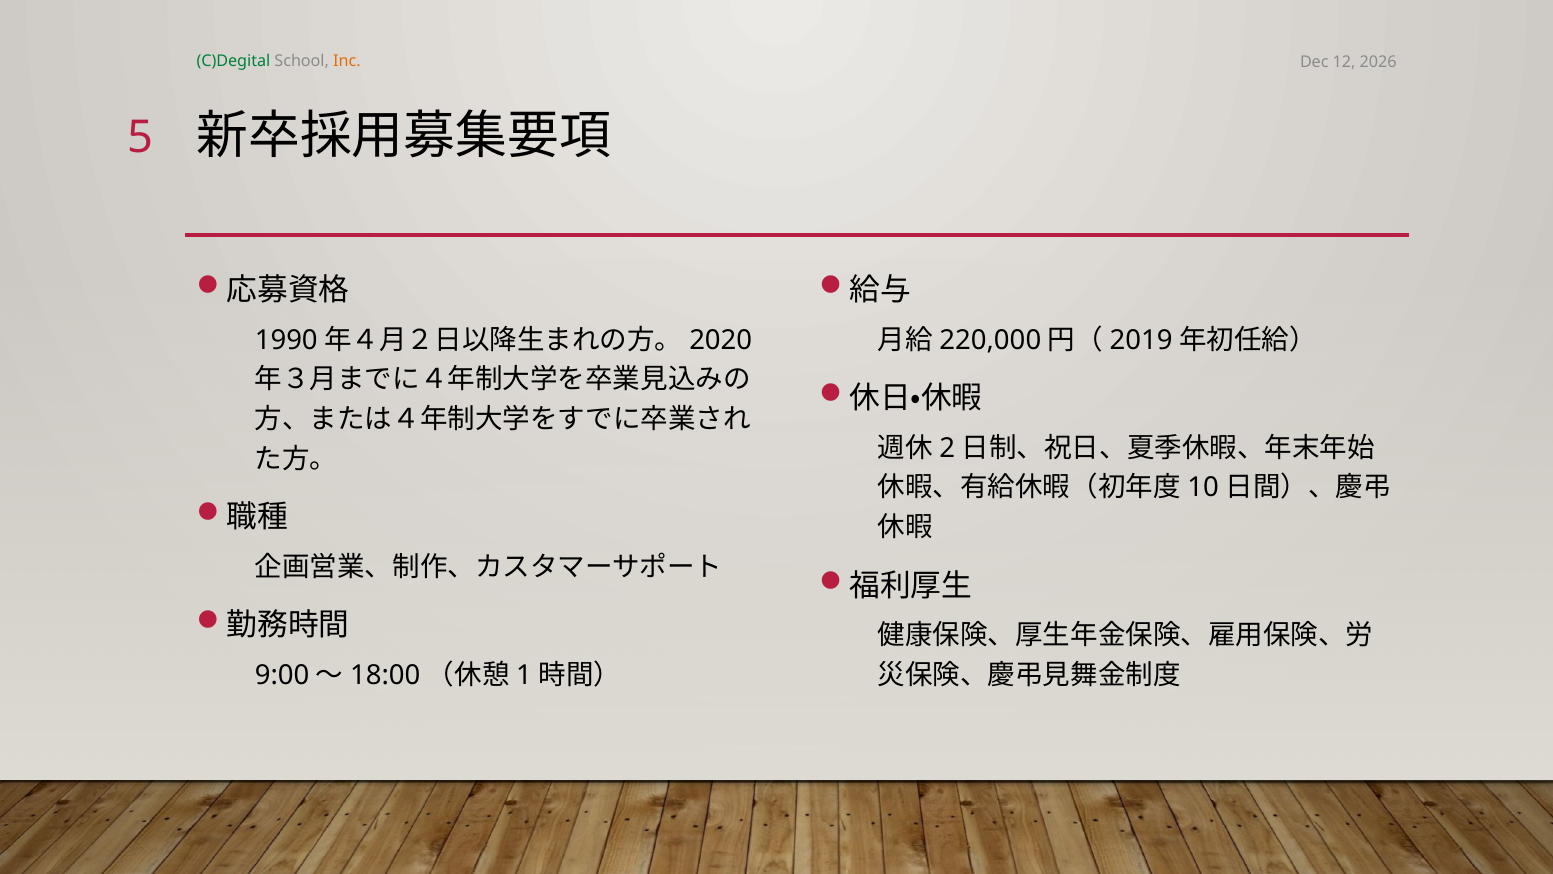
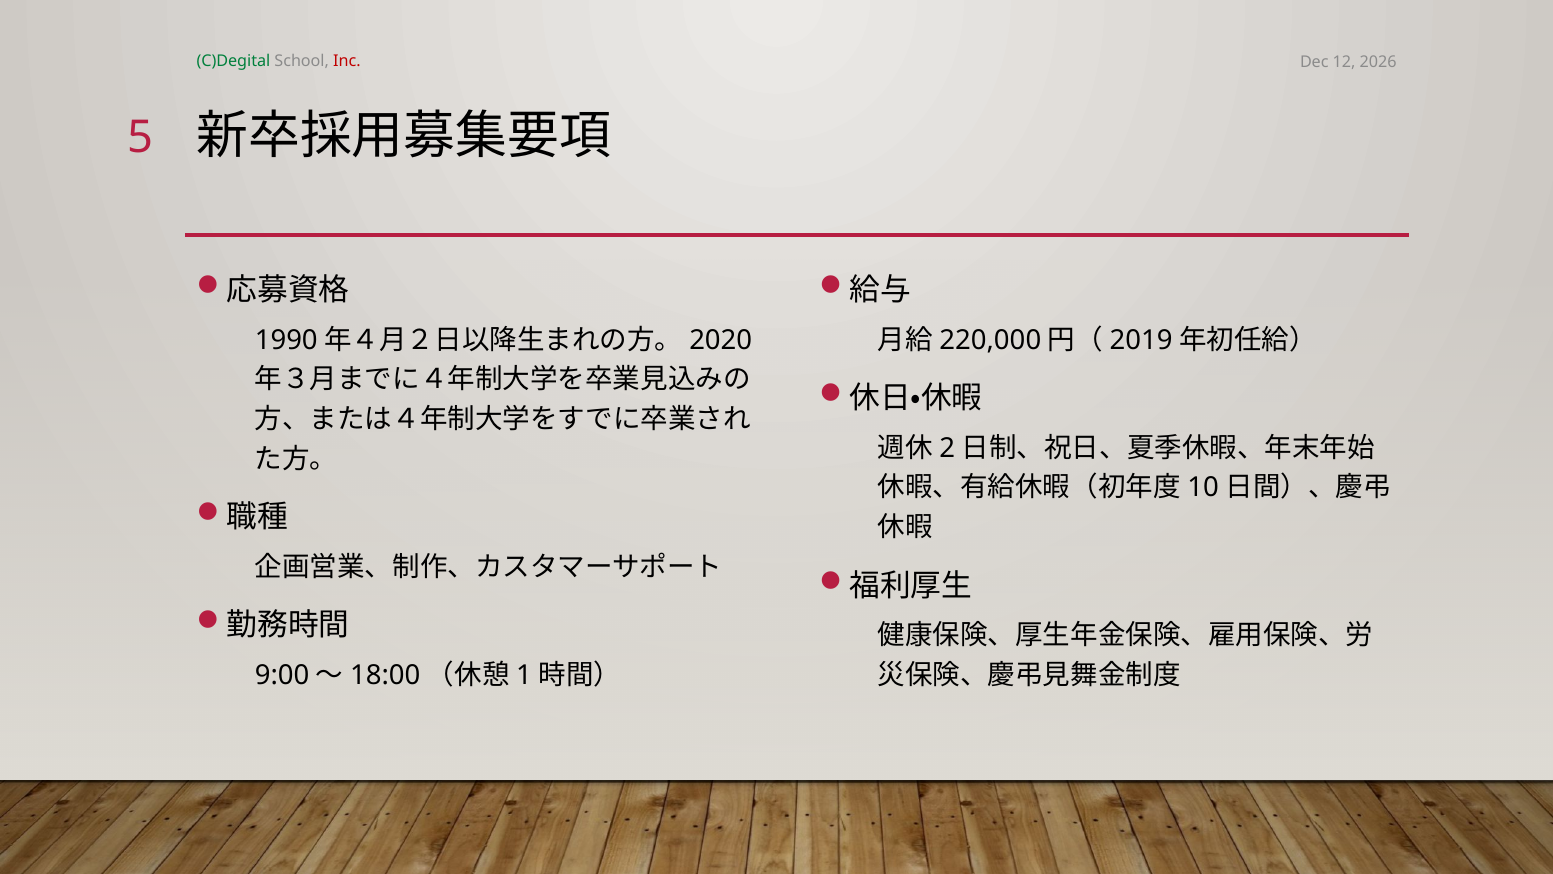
Inc colour: orange -> red
